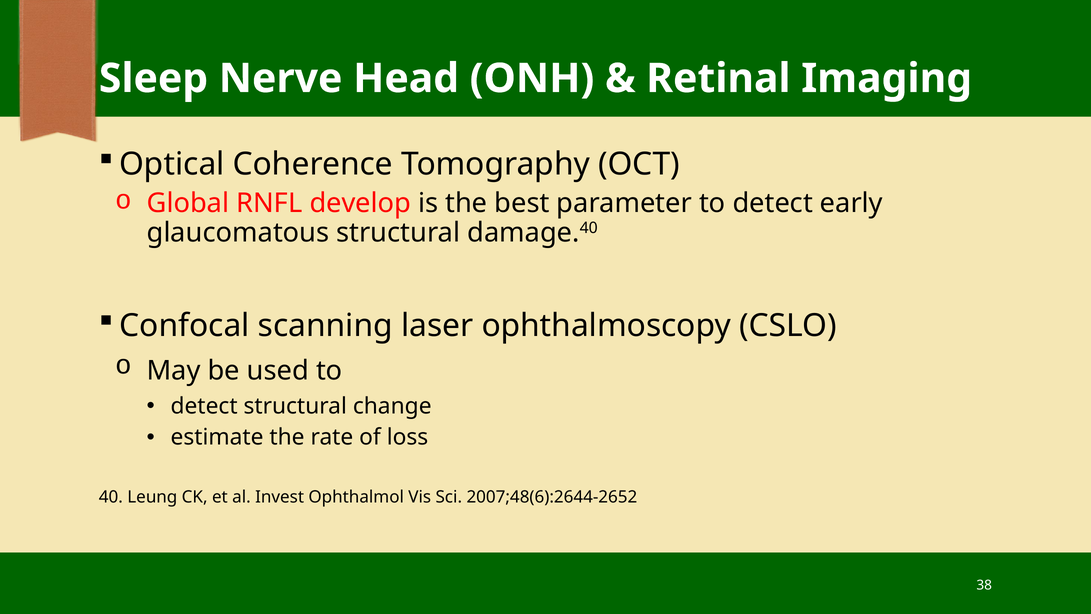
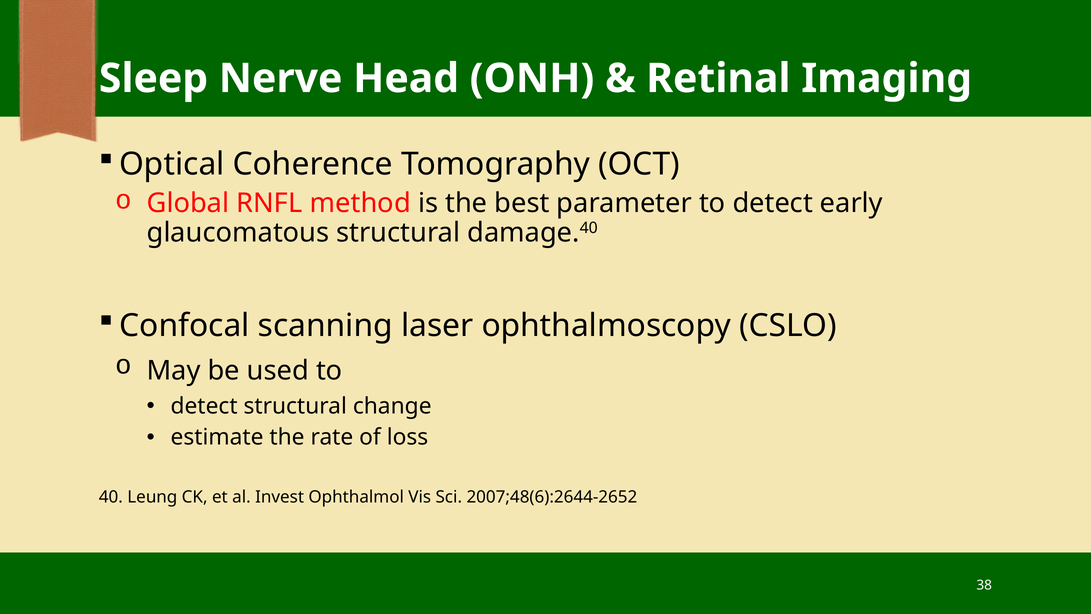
develop: develop -> method
